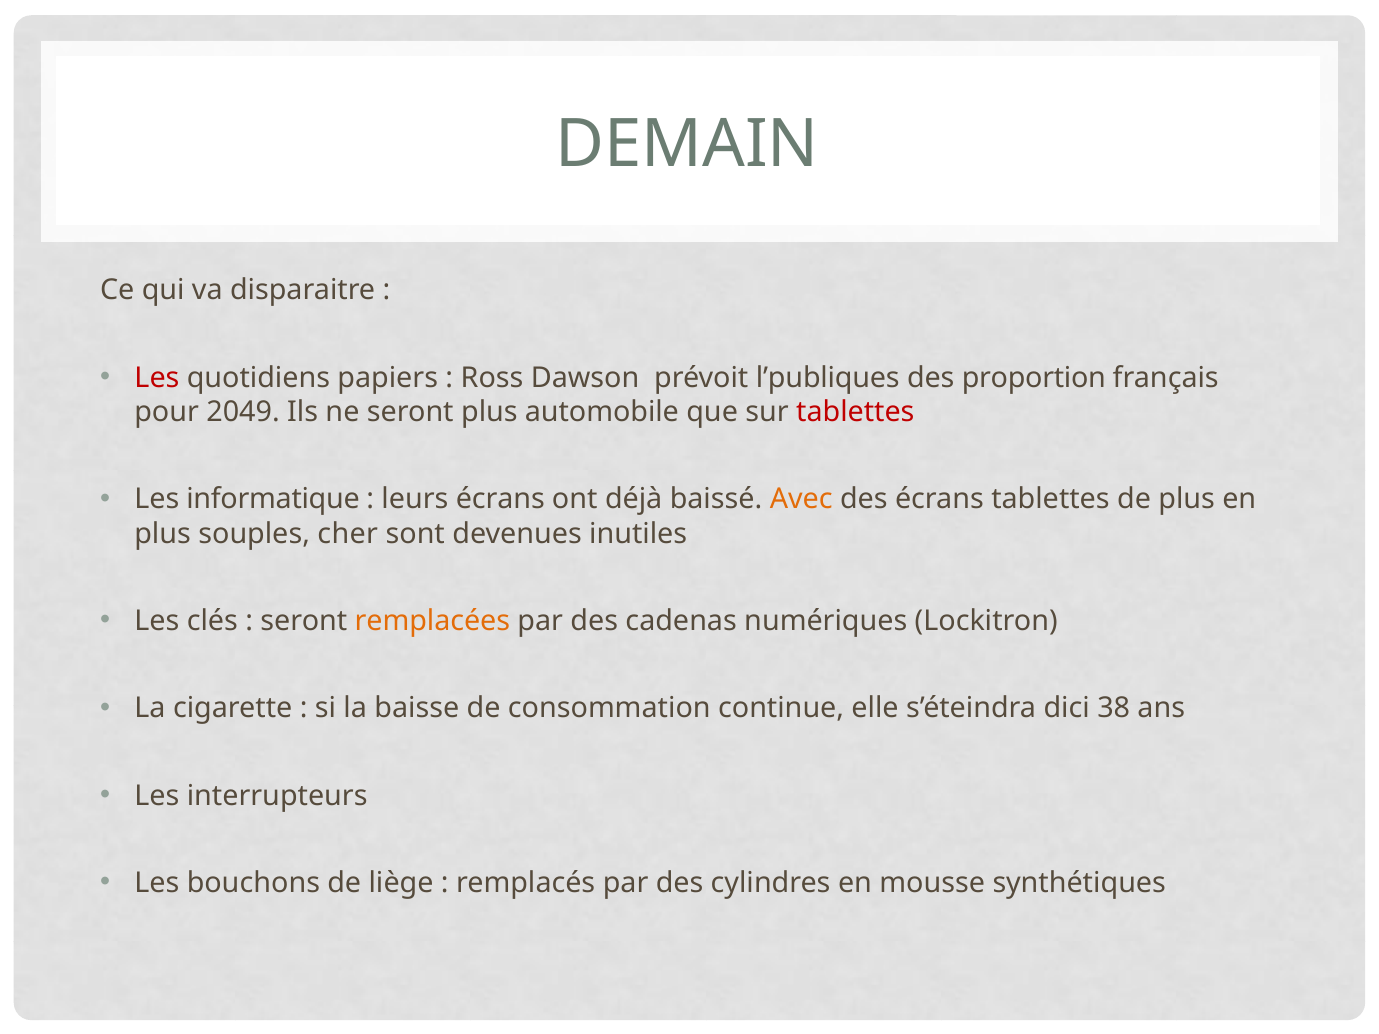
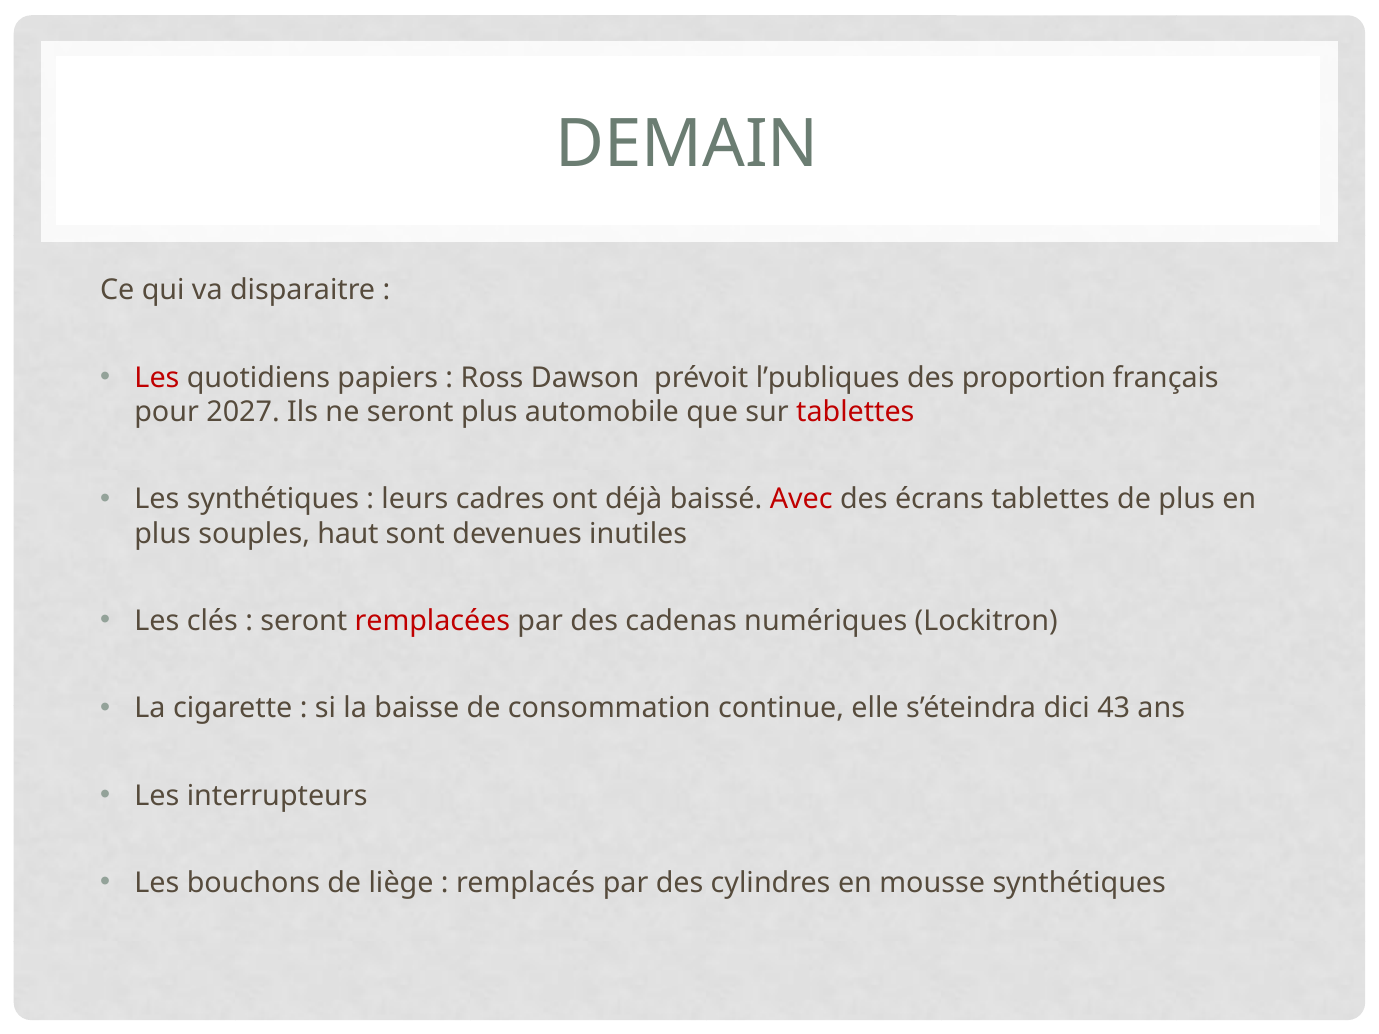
2049: 2049 -> 2027
Les informatique: informatique -> synthétiques
leurs écrans: écrans -> cadres
Avec colour: orange -> red
cher: cher -> haut
remplacées colour: orange -> red
38: 38 -> 43
